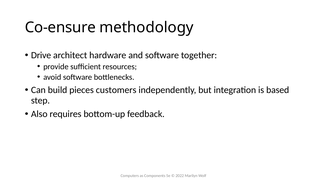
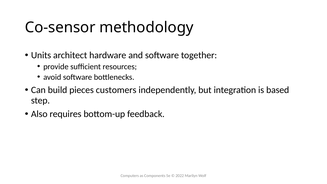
Co-ensure: Co-ensure -> Co-sensor
Drive: Drive -> Units
